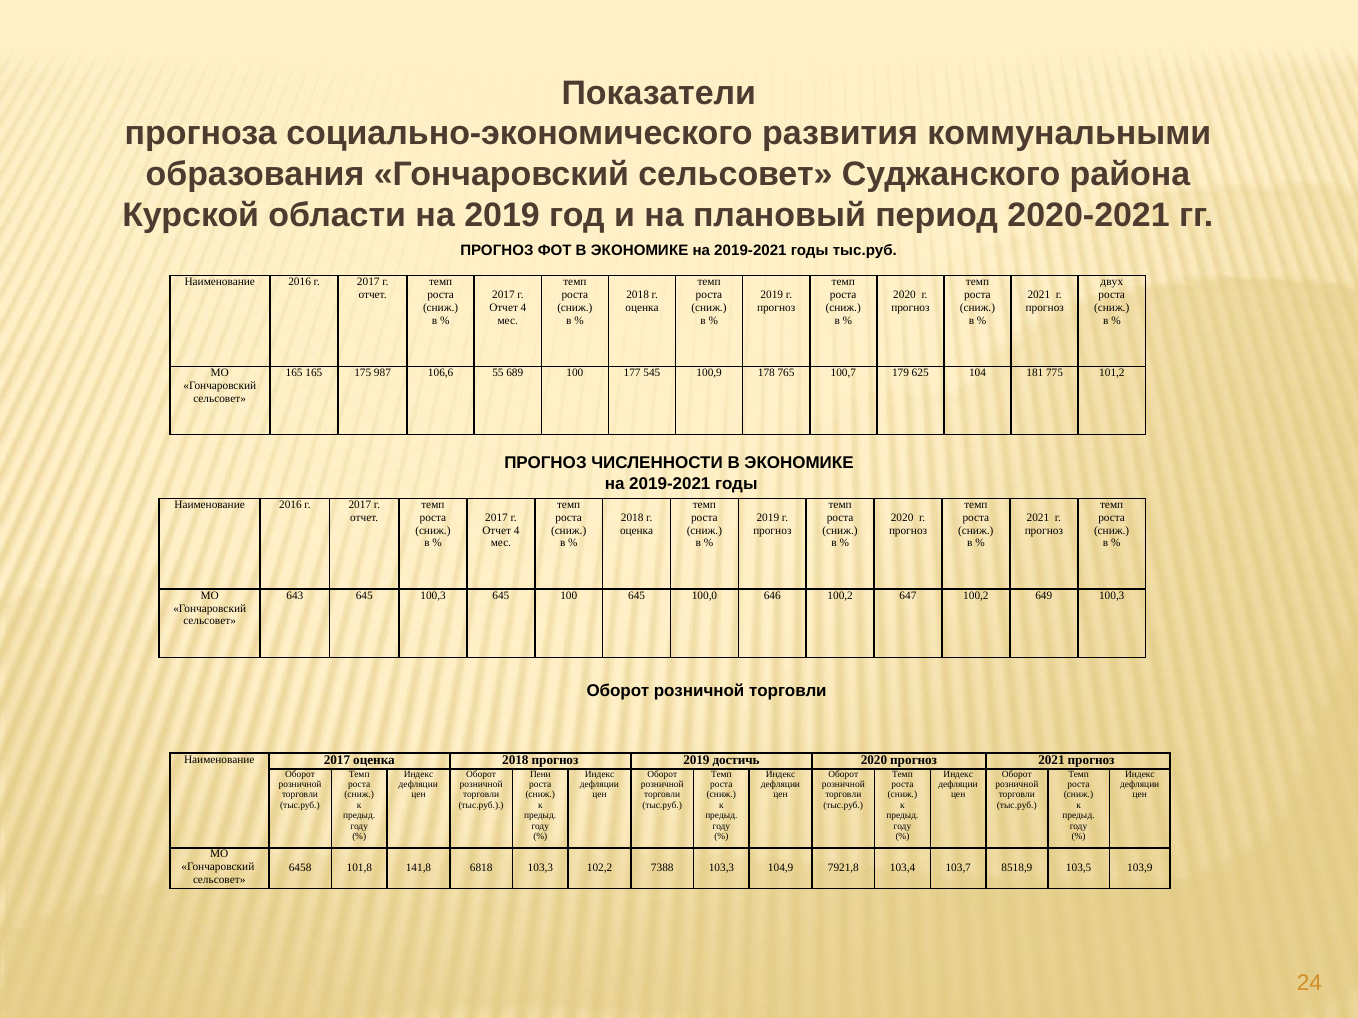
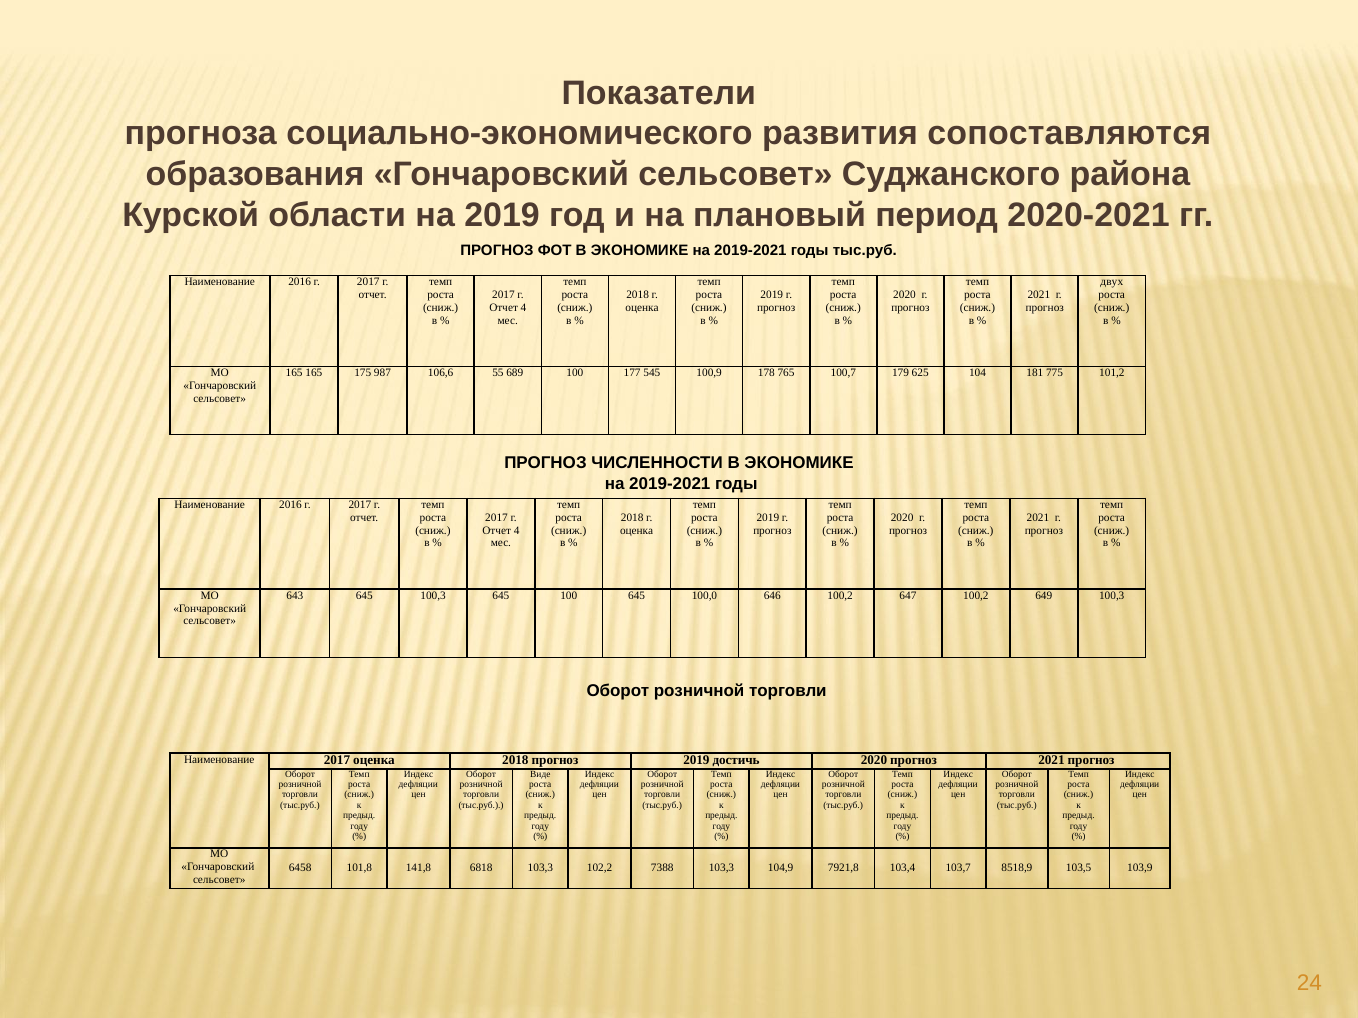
коммунальными: коммунальными -> сопоставляются
Пени: Пени -> Виде
